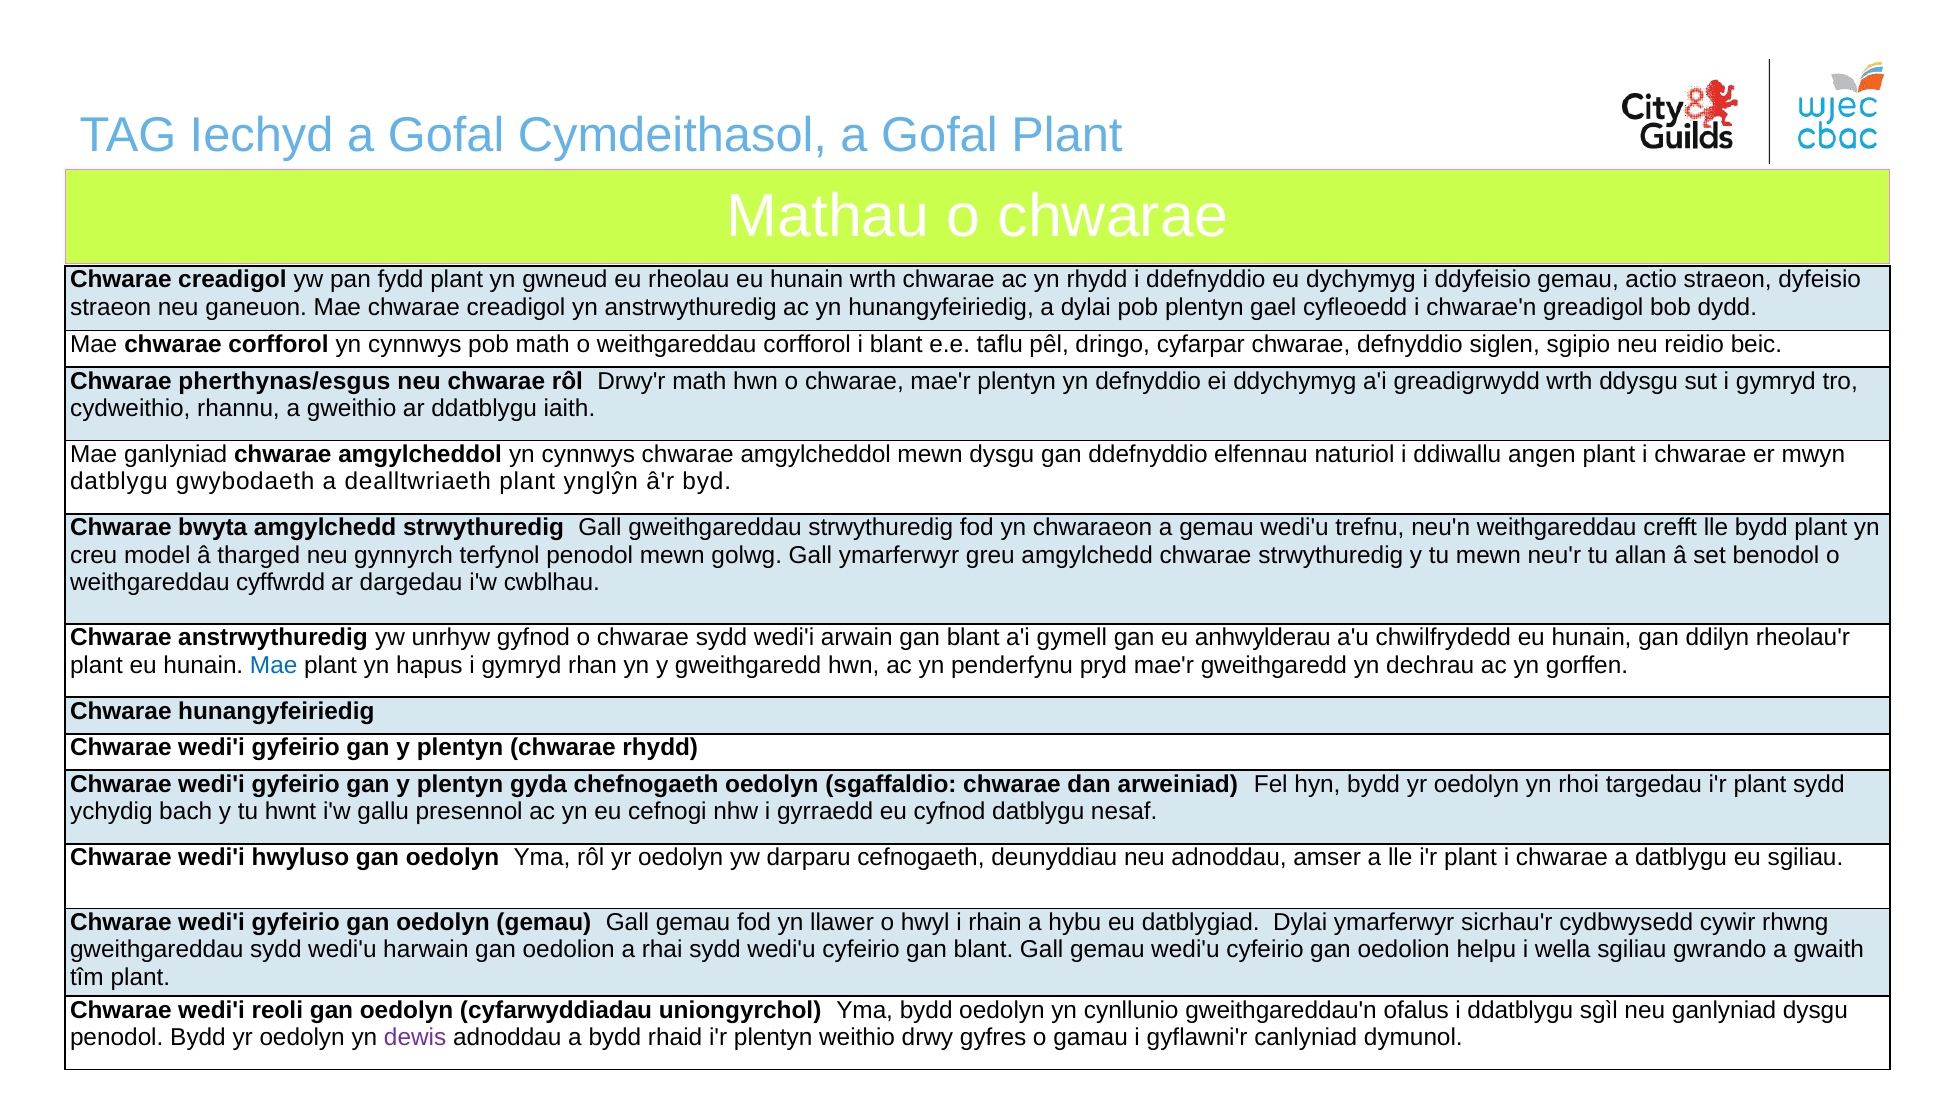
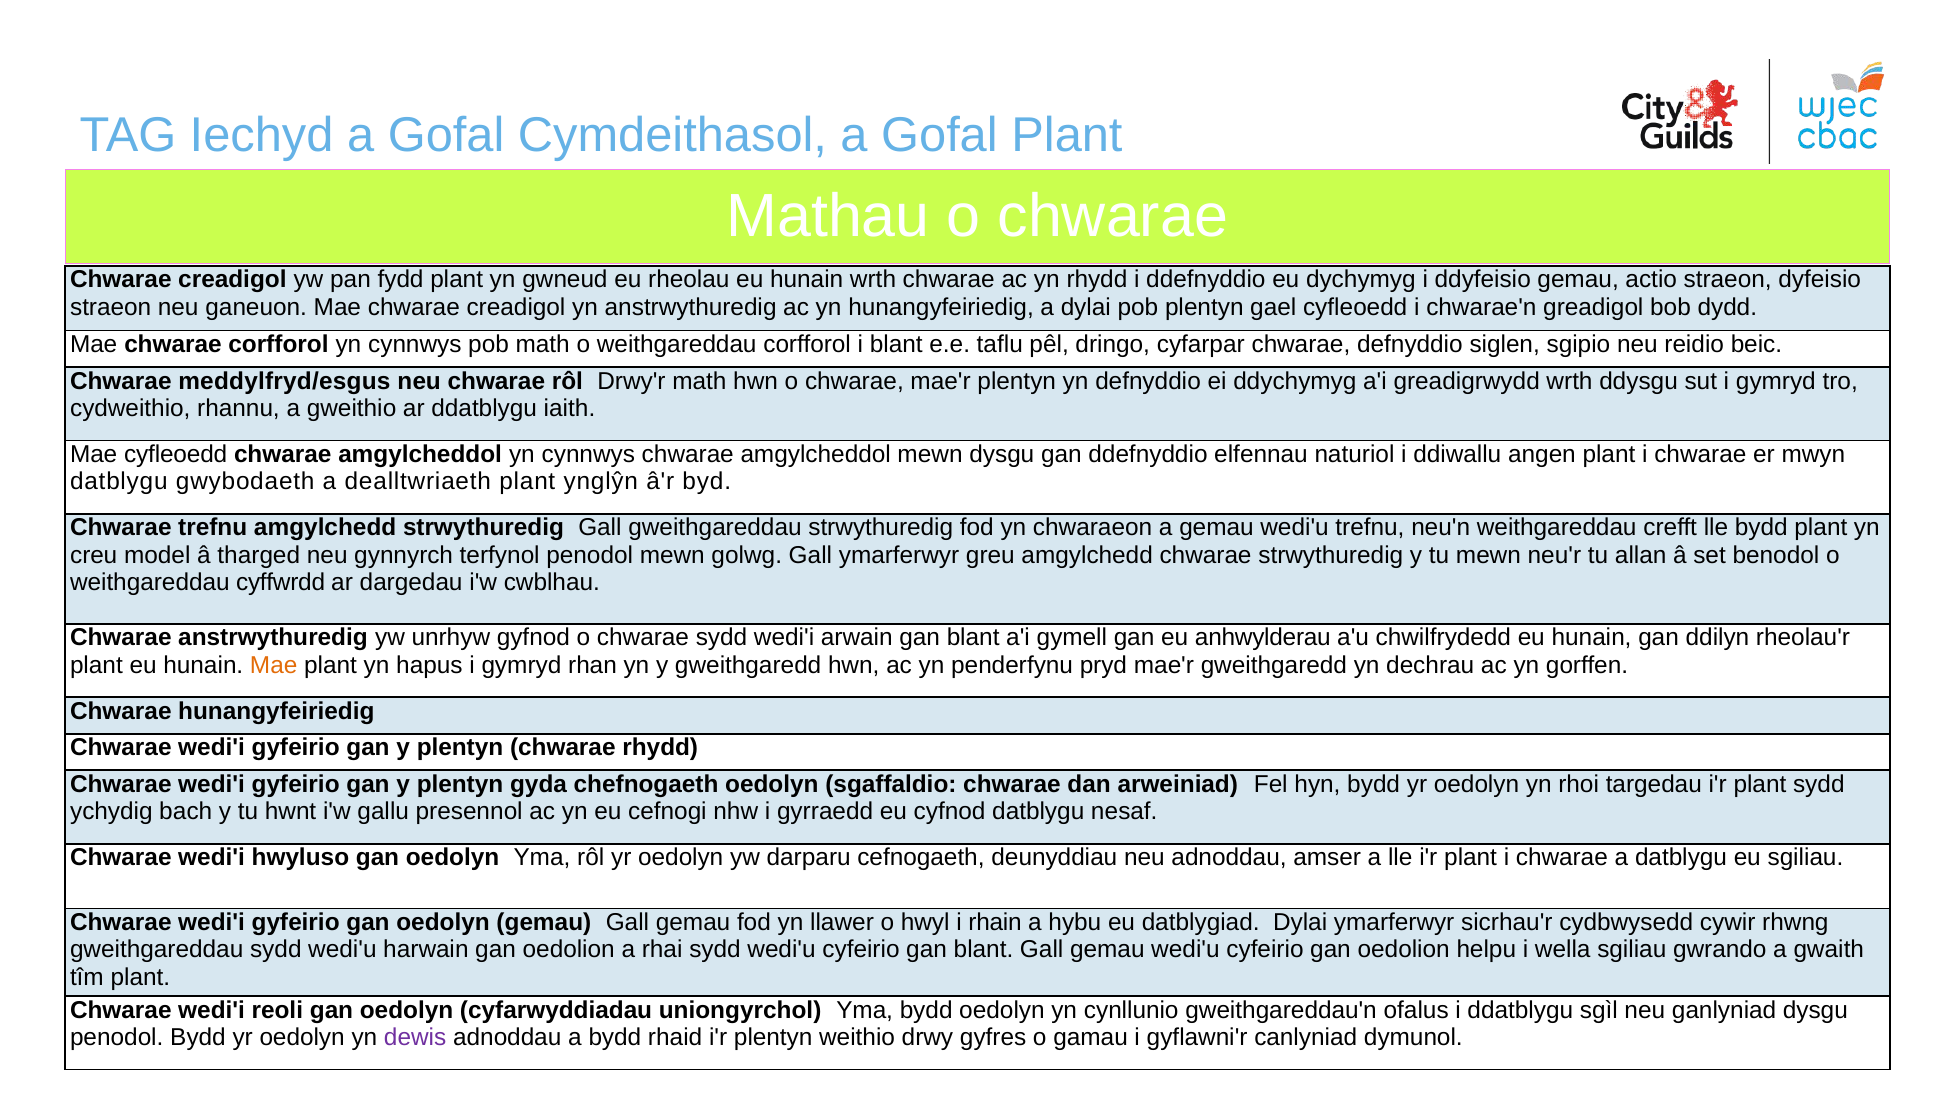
pherthynas/esgus: pherthynas/esgus -> meddylfryd/esgus
Mae ganlyniad: ganlyniad -> cyfleoedd
Chwarae bwyta: bwyta -> trefnu
Mae at (274, 665) colour: blue -> orange
